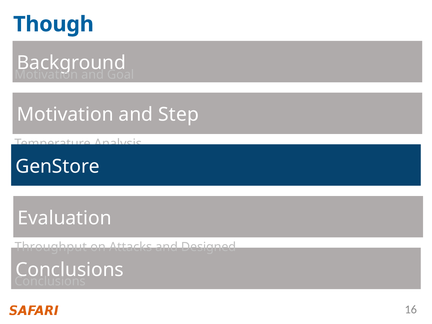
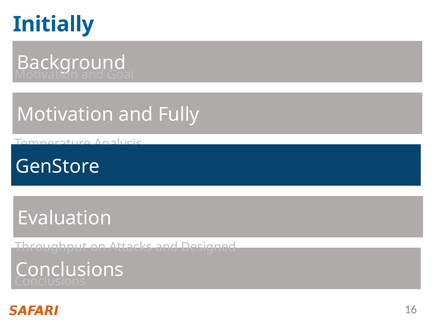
Though: Though -> Initially
Step: Step -> Fully
